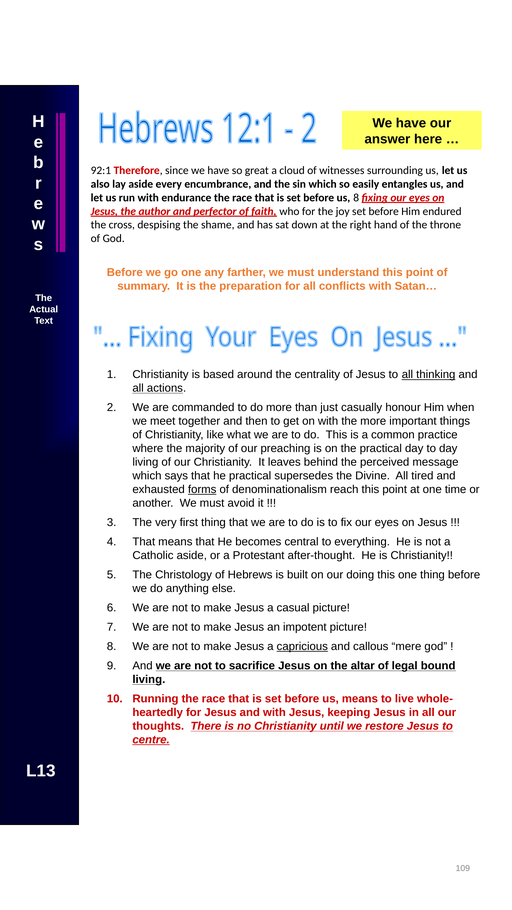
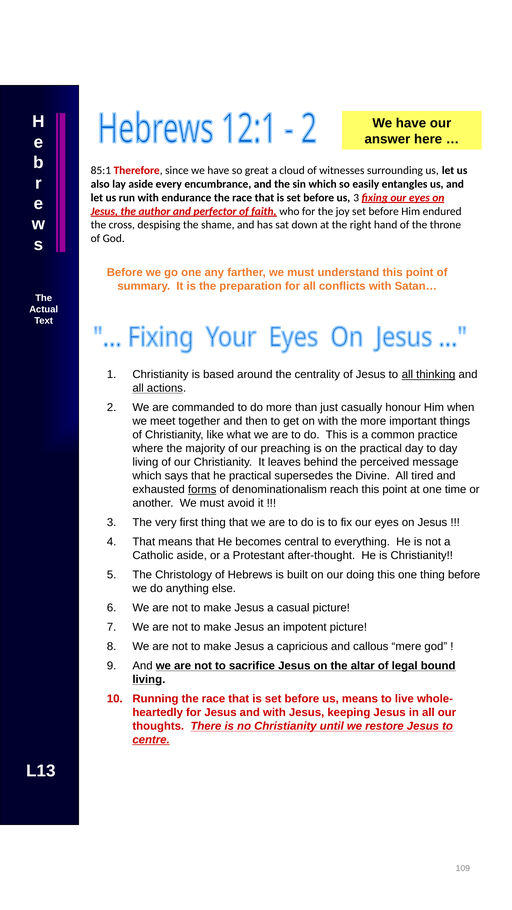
92:1: 92:1 -> 85:1
us 8: 8 -> 3
capricious underline: present -> none
